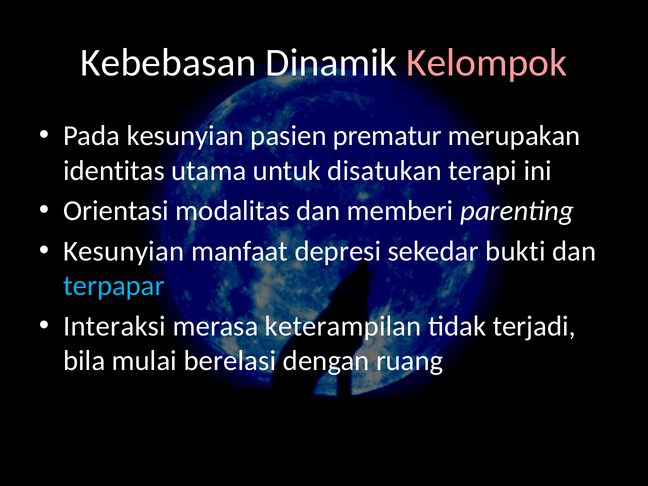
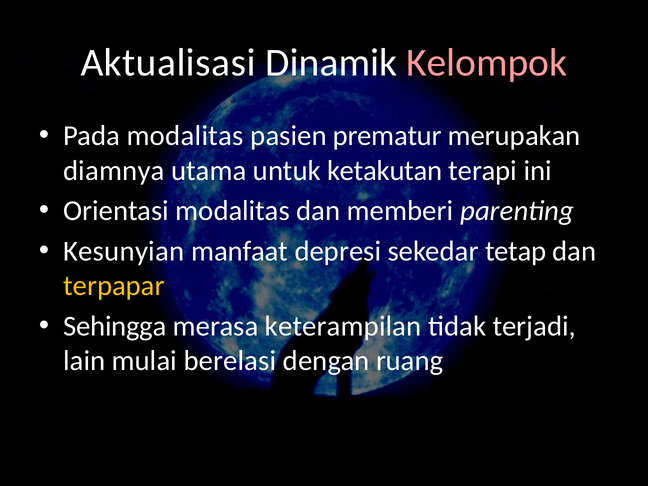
Kebebasan: Kebebasan -> Aktualisasi
Pada kesunyian: kesunyian -> modalitas
identitas: identitas -> diamnya
disatukan: disatukan -> ketakutan
bukti: bukti -> tetap
terpapar colour: light blue -> yellow
Interaksi: Interaksi -> Sehingga
bila: bila -> lain
